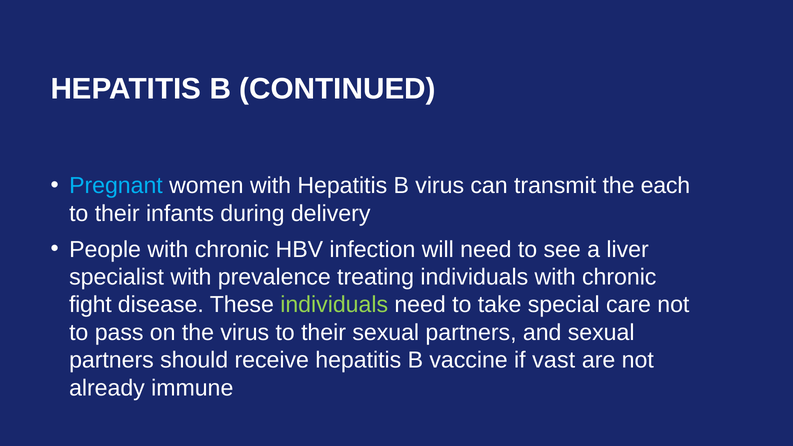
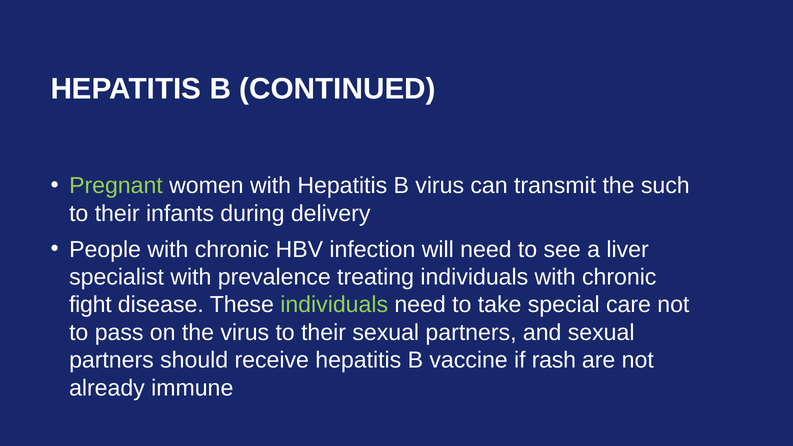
Pregnant colour: light blue -> light green
each: each -> such
vast: vast -> rash
